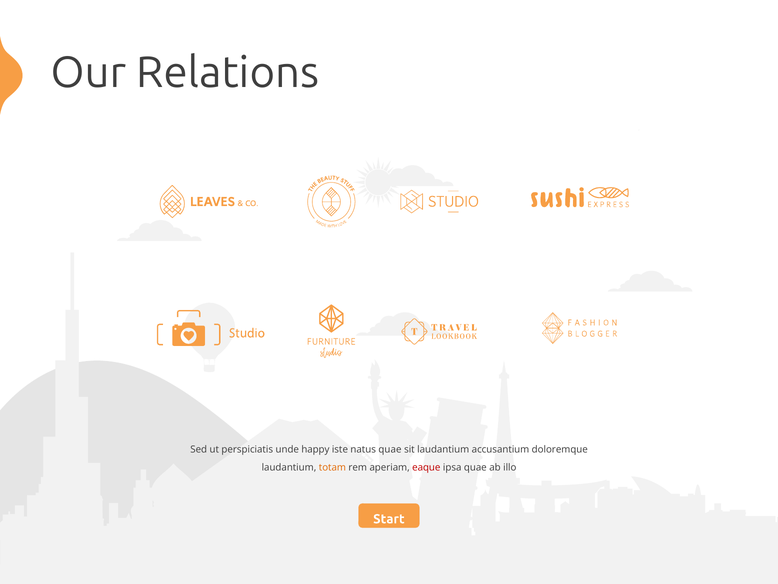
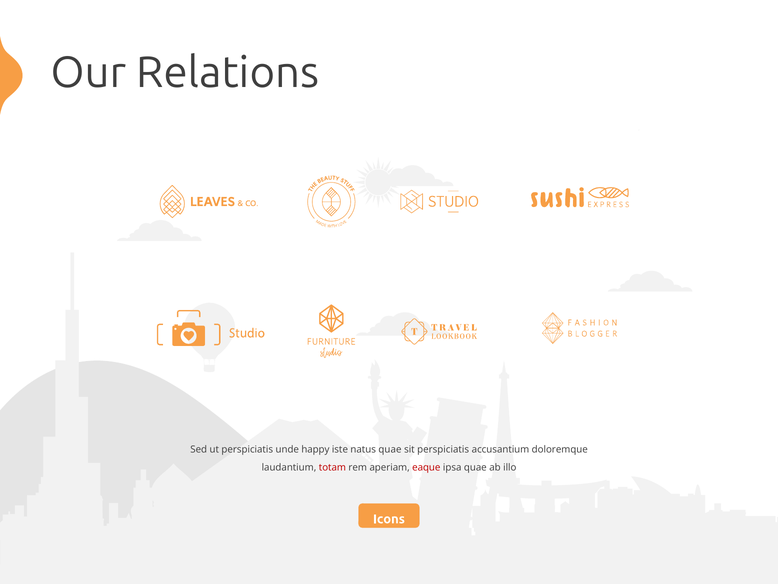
sit laudantium: laudantium -> perspiciatis
totam colour: orange -> red
Start: Start -> Icons
